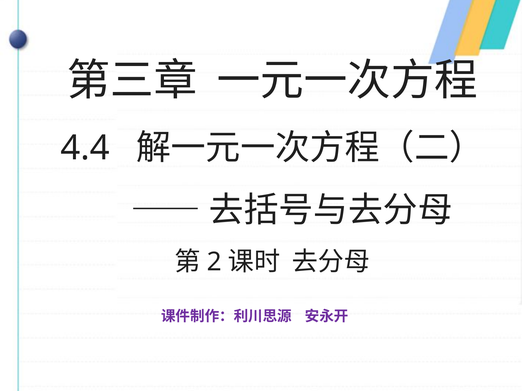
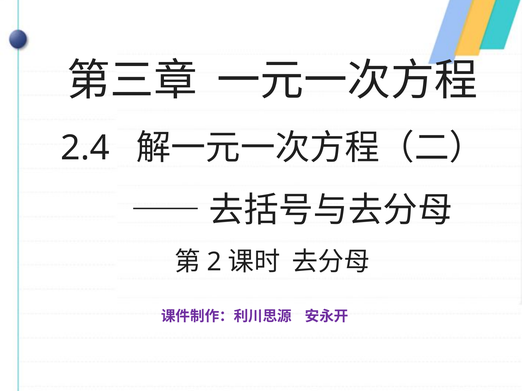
4.4: 4.4 -> 2.4
